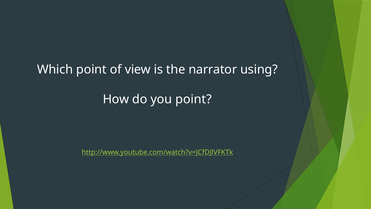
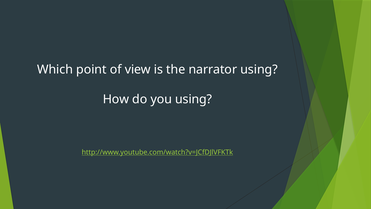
you point: point -> using
